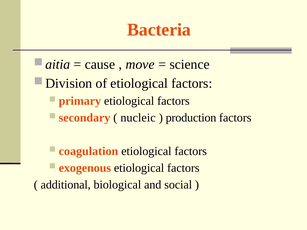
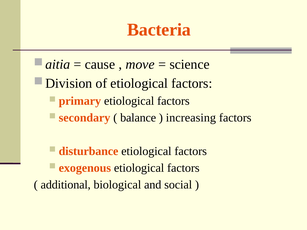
nucleic: nucleic -> balance
production: production -> increasing
coagulation: coagulation -> disturbance
